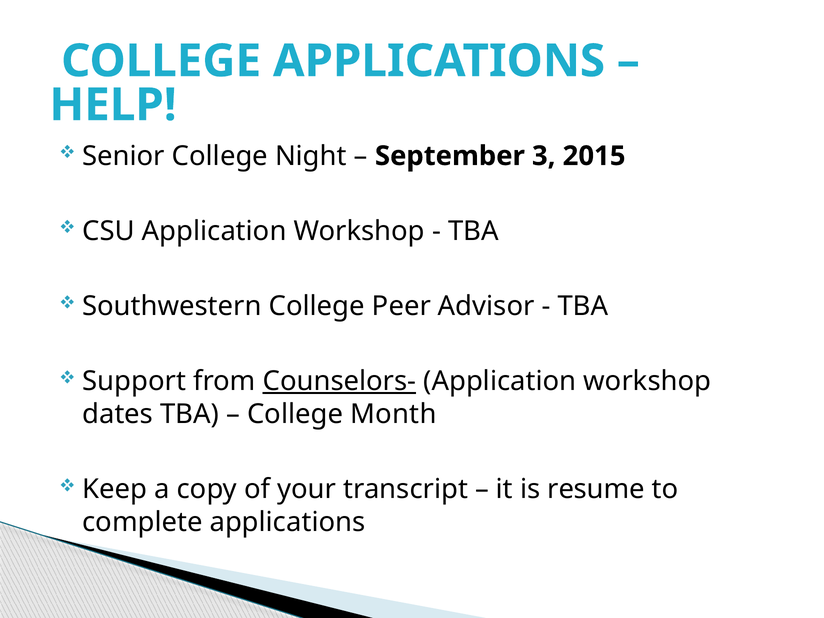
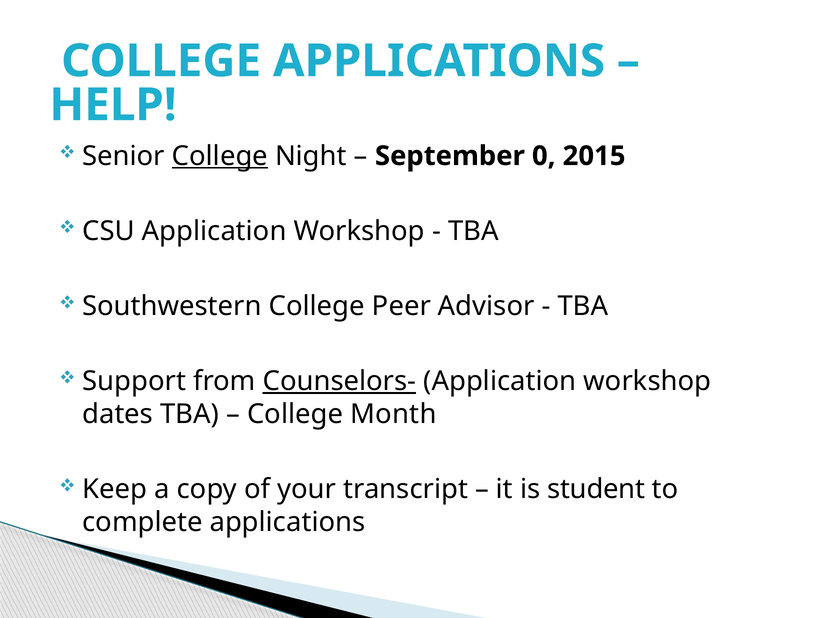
College at (220, 156) underline: none -> present
3: 3 -> 0
resume: resume -> student
